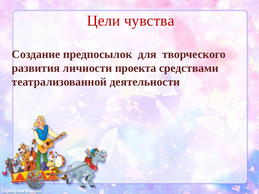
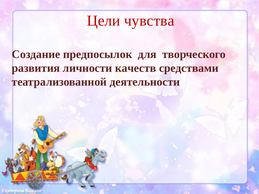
проекта: проекта -> качеств
